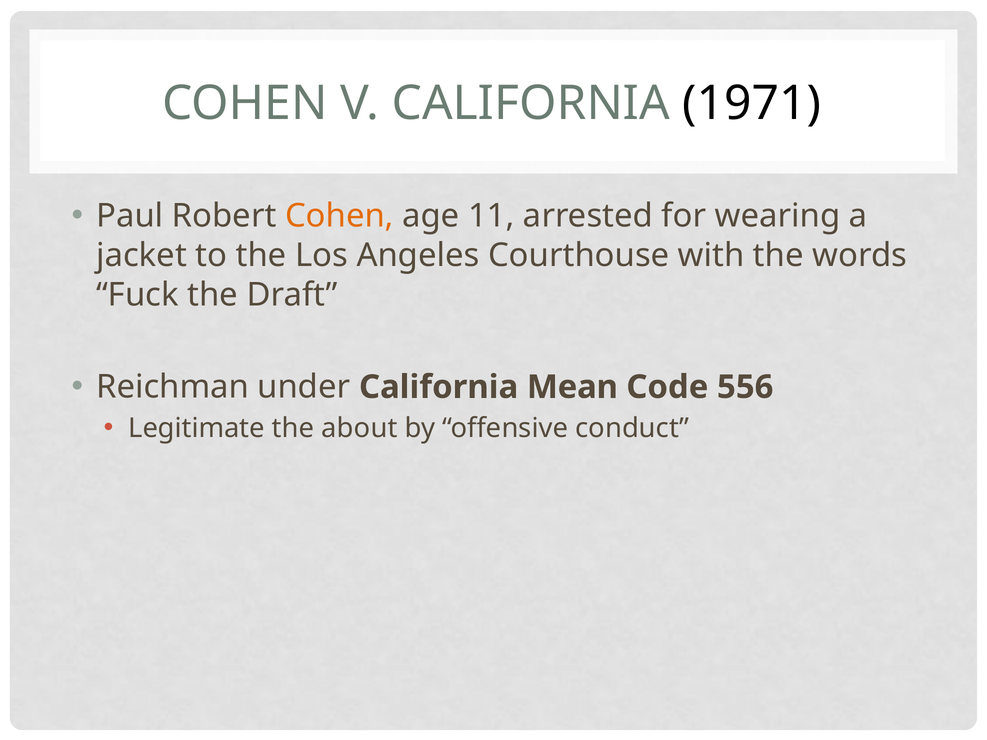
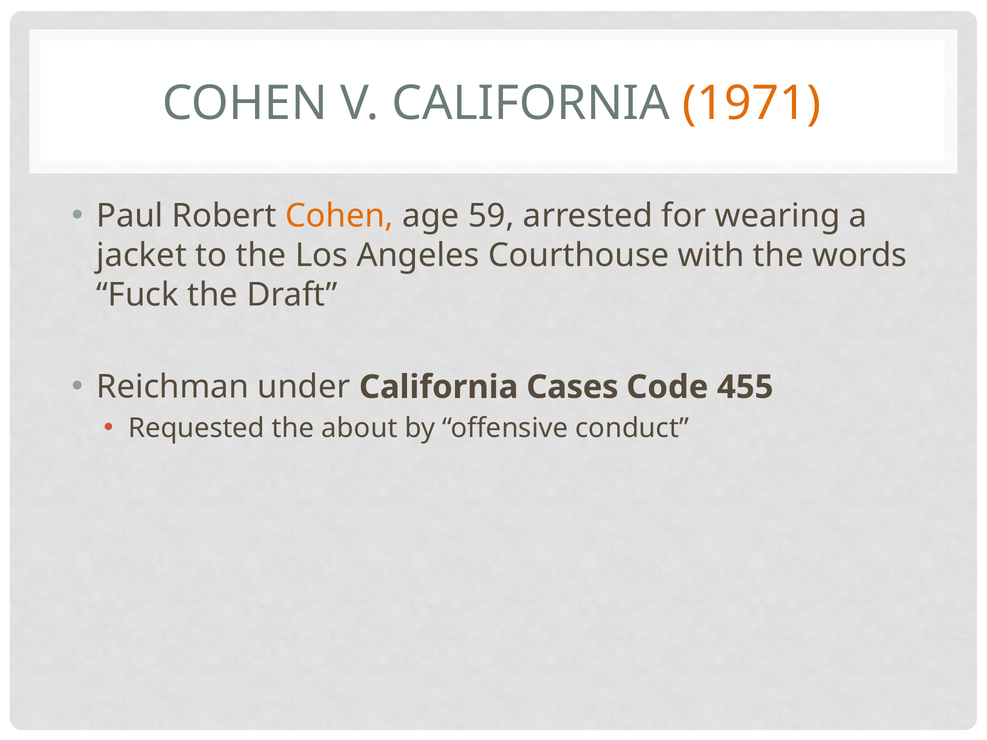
1971 colour: black -> orange
11: 11 -> 59
Mean: Mean -> Cases
556: 556 -> 455
Legitimate: Legitimate -> Requested
